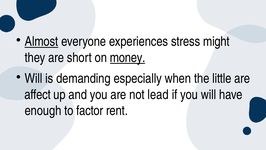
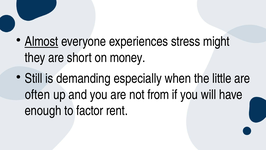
money underline: present -> none
Will at (33, 78): Will -> Still
affect: affect -> often
lead: lead -> from
